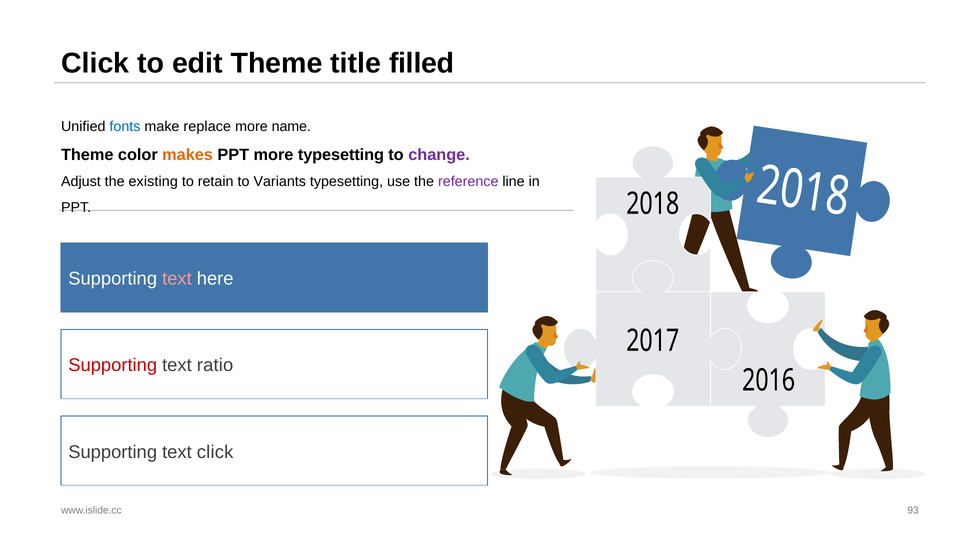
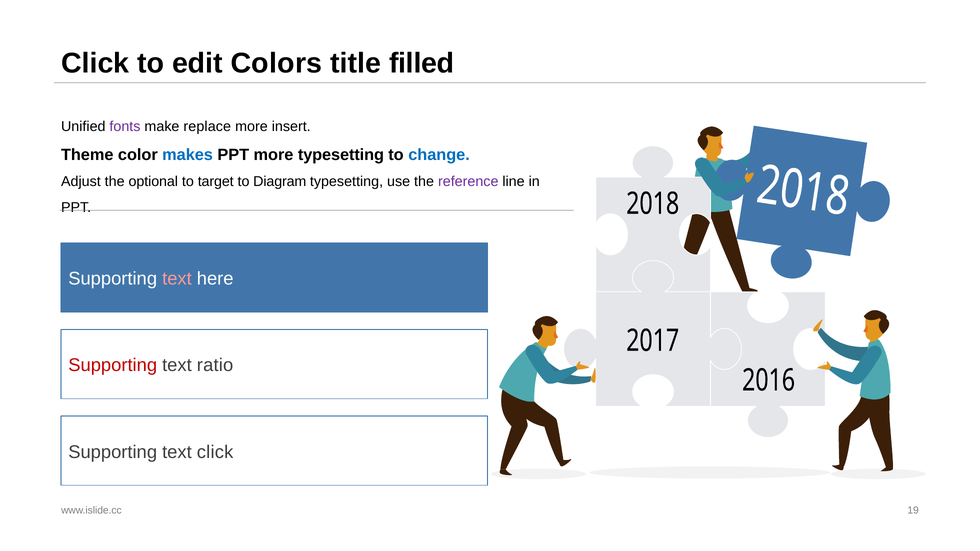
edit Theme: Theme -> Colors
fonts colour: blue -> purple
name: name -> insert
makes colour: orange -> blue
change colour: purple -> blue
existing: existing -> optional
retain: retain -> target
Variants: Variants -> Diagram
93: 93 -> 19
